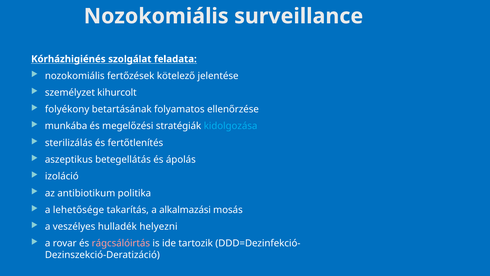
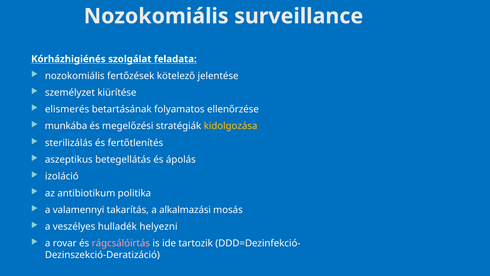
kihurcolt: kihurcolt -> kiürítése
folyékony: folyékony -> elismerés
kidolgozása colour: light blue -> yellow
lehetősége: lehetősége -> valamennyi
